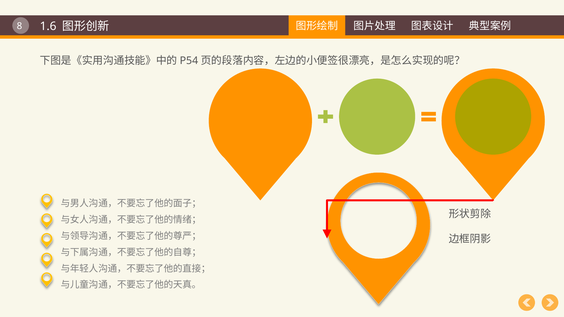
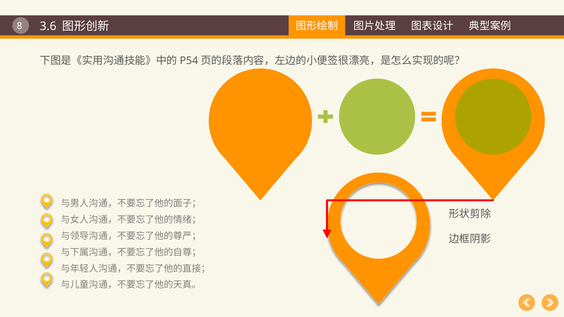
1.6: 1.6 -> 3.6
